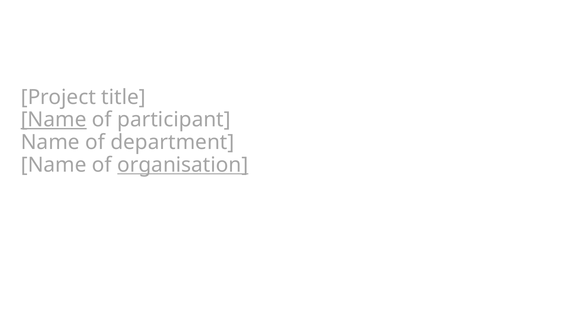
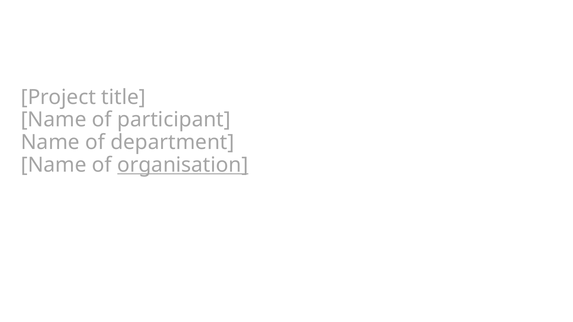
Name at (54, 120) underline: present -> none
